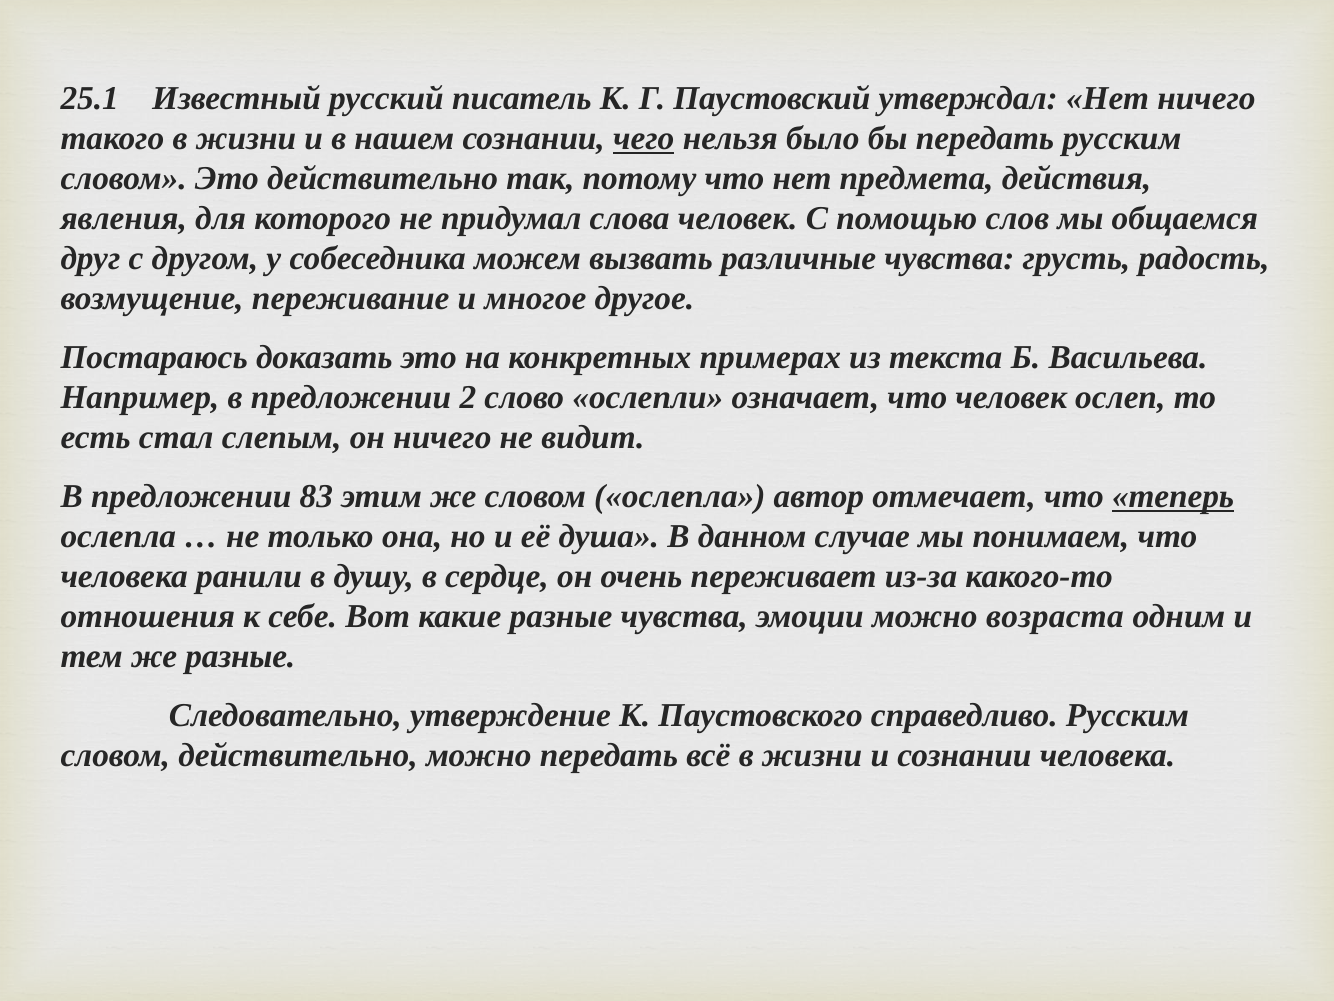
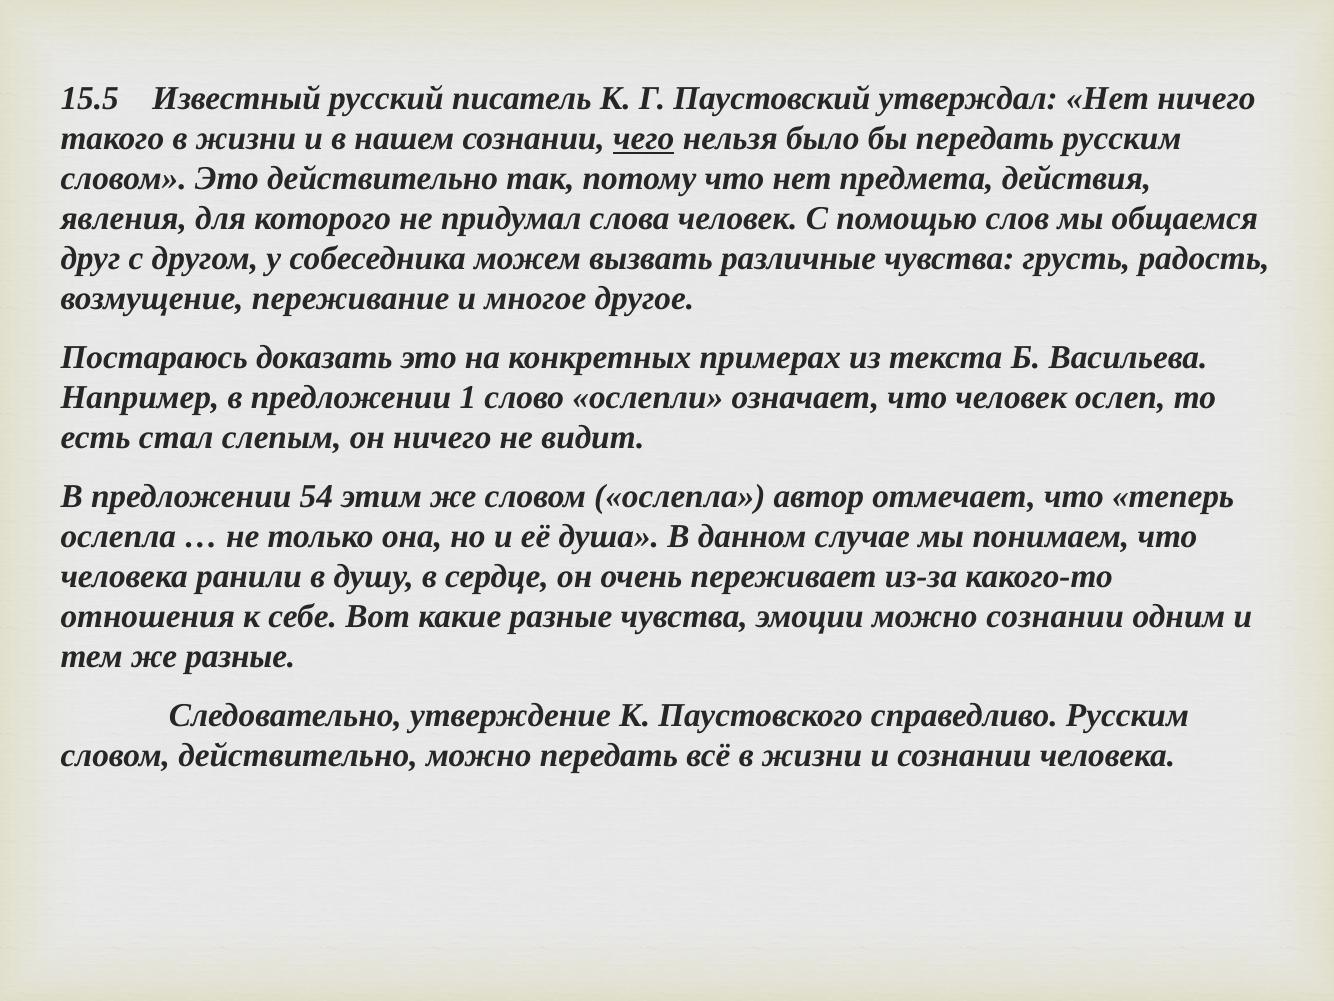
25.1: 25.1 -> 15.5
2: 2 -> 1
83: 83 -> 54
теперь underline: present -> none
можно возраста: возраста -> сознании
